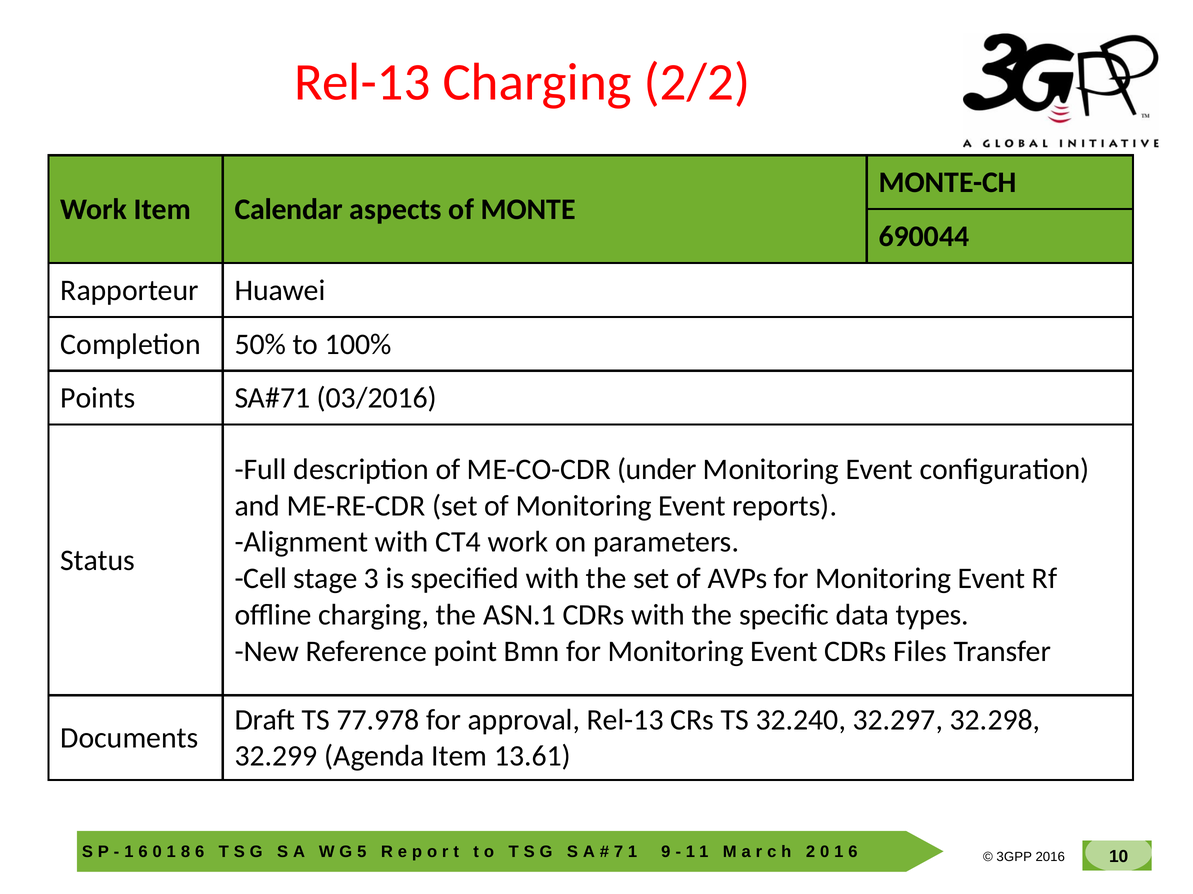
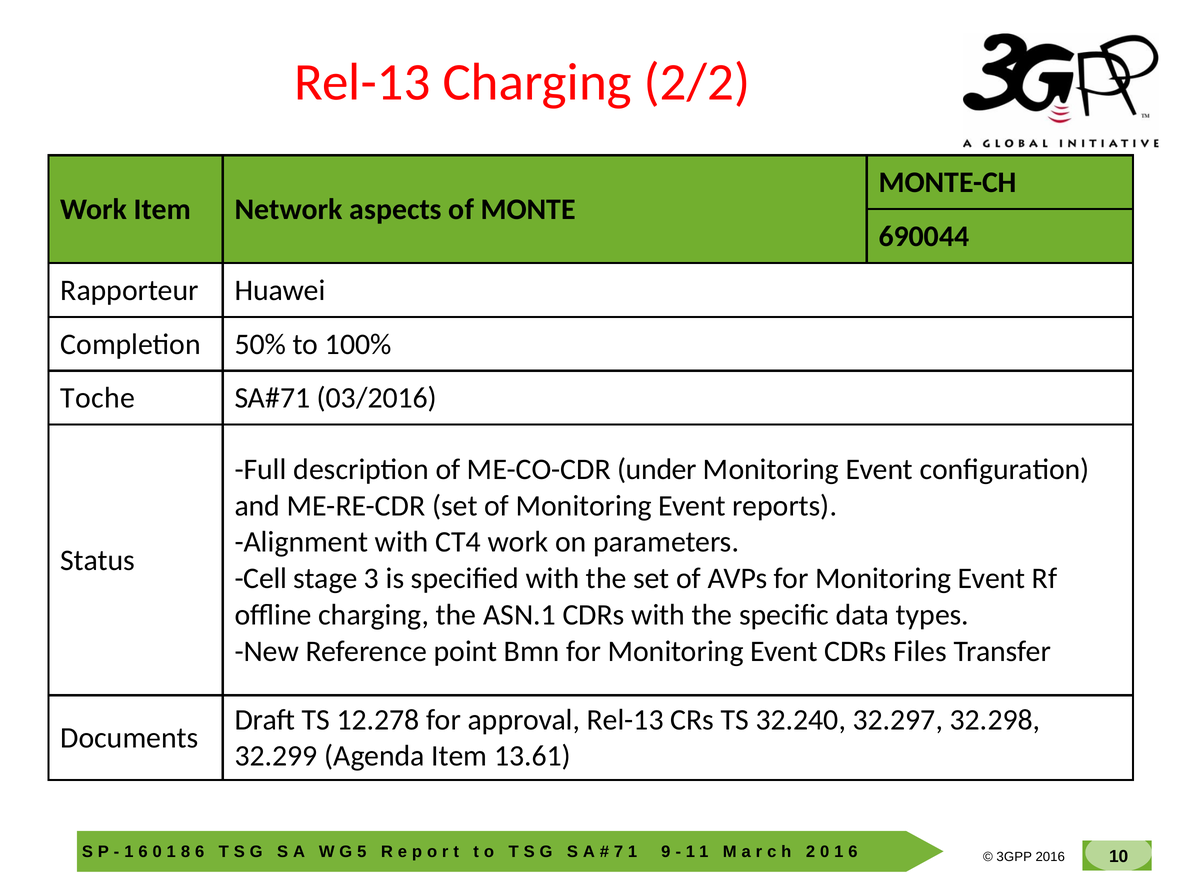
Calendar: Calendar -> Network
Points: Points -> Toche
77.978: 77.978 -> 12.278
